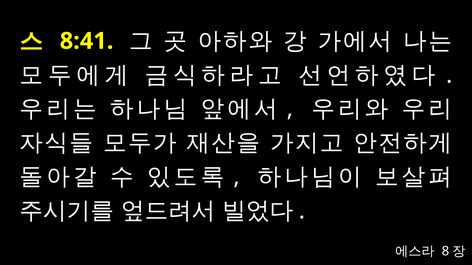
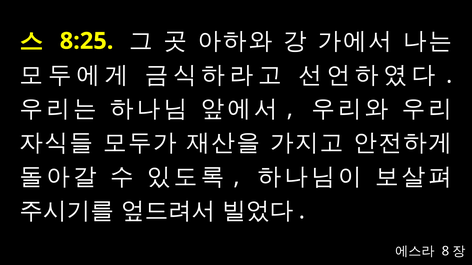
8:41: 8:41 -> 8:25
